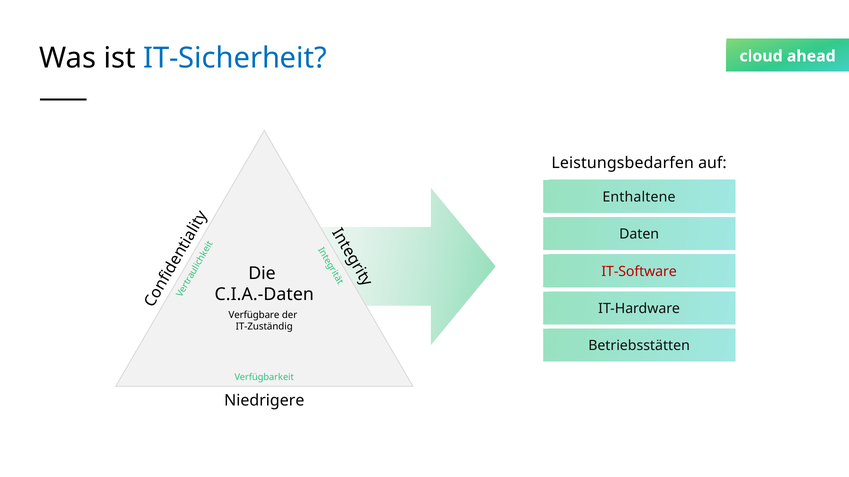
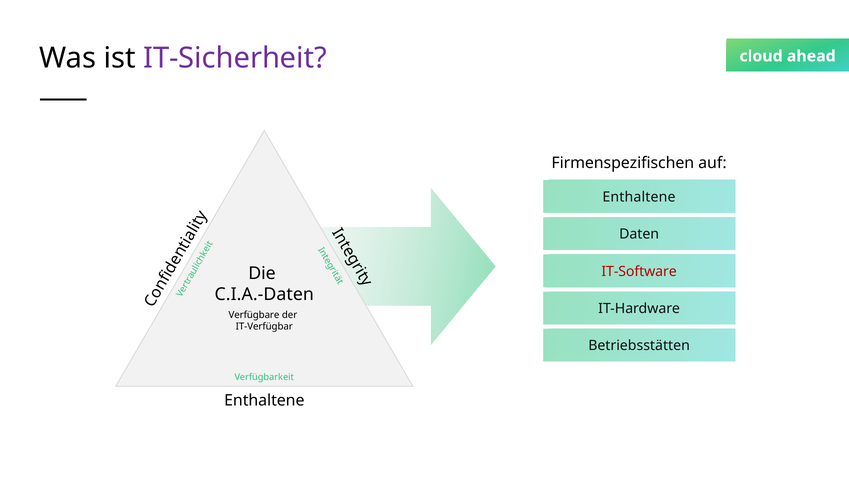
IT-Sicherheit colour: blue -> purple
Leistungsbedarfen: Leistungsbedarfen -> Firmenspezifischen
IT-Zuständig: IT-Zuständig -> IT-Verfügbar
Niedrigere at (264, 401): Niedrigere -> Enthaltene
